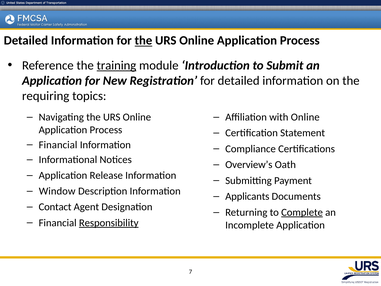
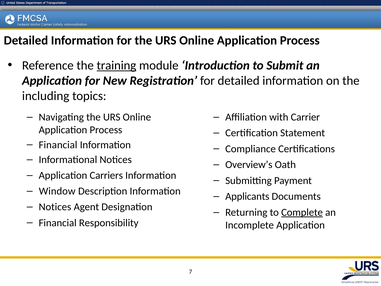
the at (143, 41) underline: present -> none
requiring: requiring -> including
with Online: Online -> Carrier
Release: Release -> Carriers
Contact at (55, 207): Contact -> Notices
Responsibility underline: present -> none
